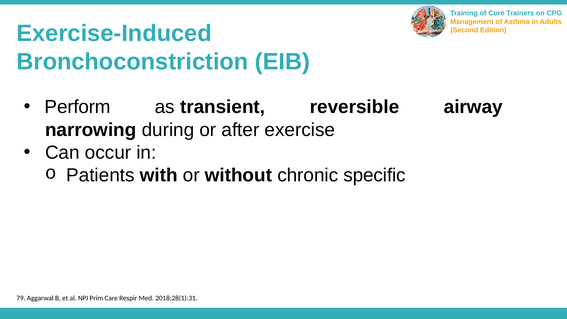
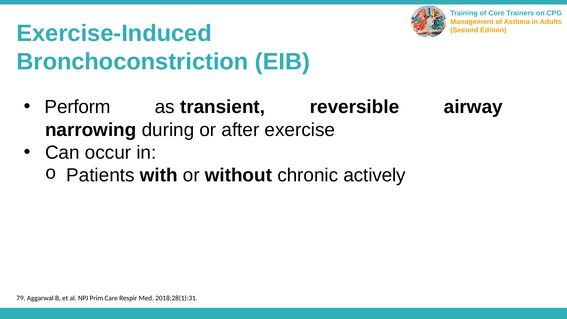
specific: specific -> actively
